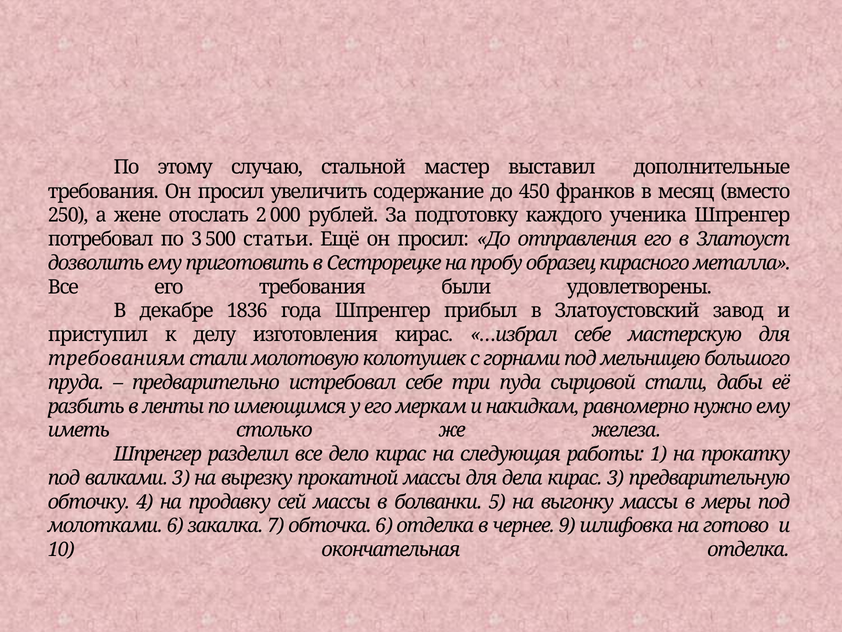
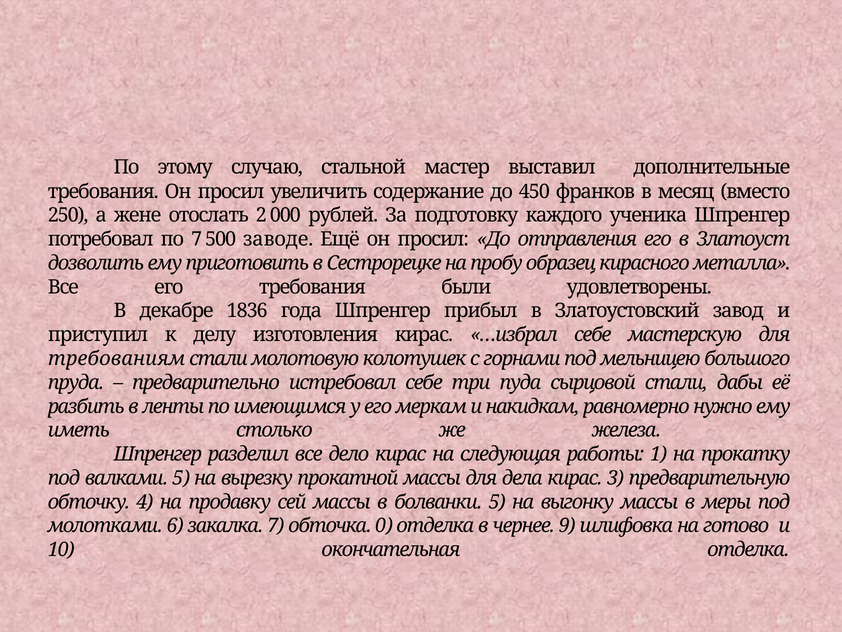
по 3: 3 -> 7
статьи: статьи -> заводе
валками 3: 3 -> 5
обточка 6: 6 -> 0
